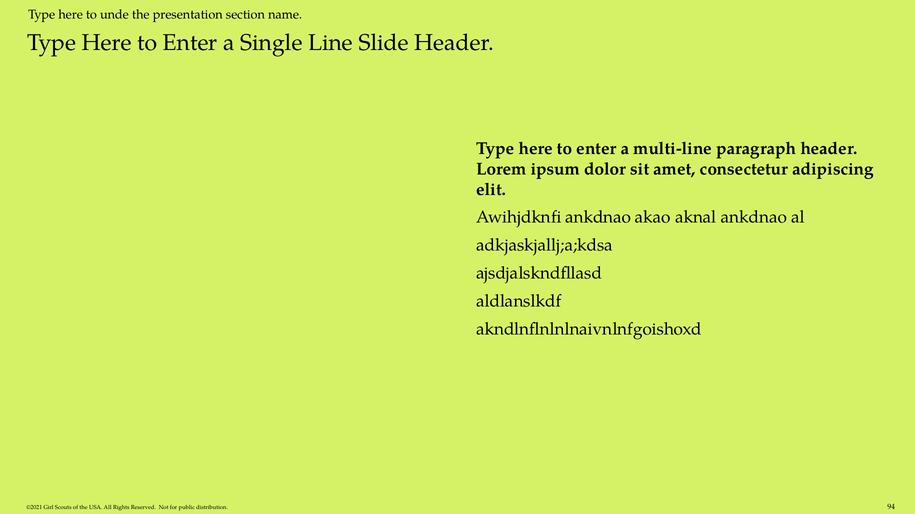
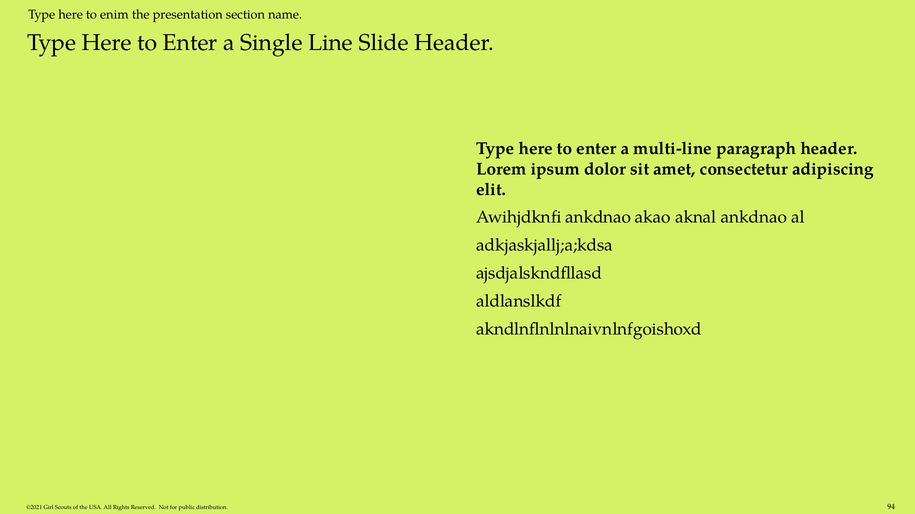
unde: unde -> enim
